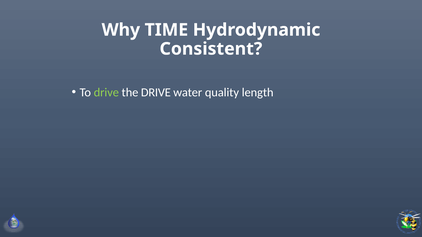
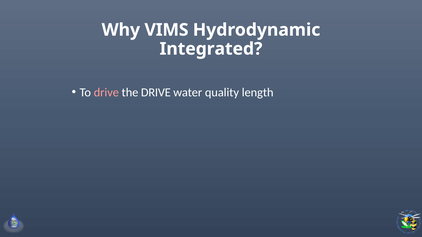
TIME: TIME -> VIMS
Consistent: Consistent -> Integrated
drive at (106, 93) colour: light green -> pink
